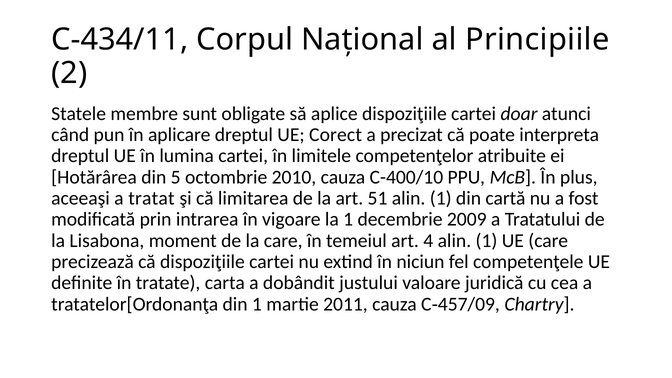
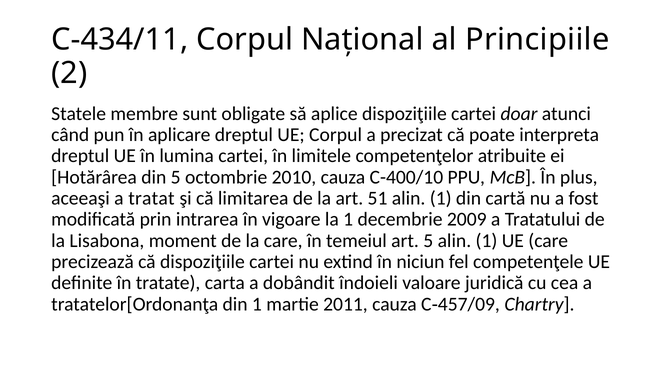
UE Corect: Corect -> Corpul
art 4: 4 -> 5
justului: justului -> îndoieli
